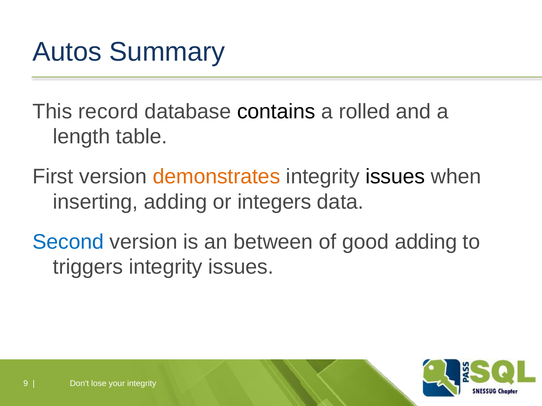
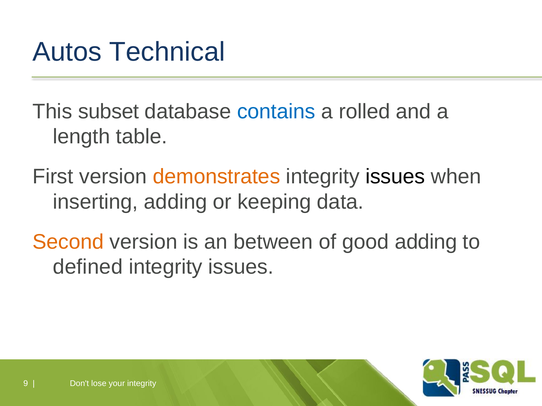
Summary: Summary -> Technical
record: record -> subset
contains colour: black -> blue
integers: integers -> keeping
Second colour: blue -> orange
triggers: triggers -> defined
